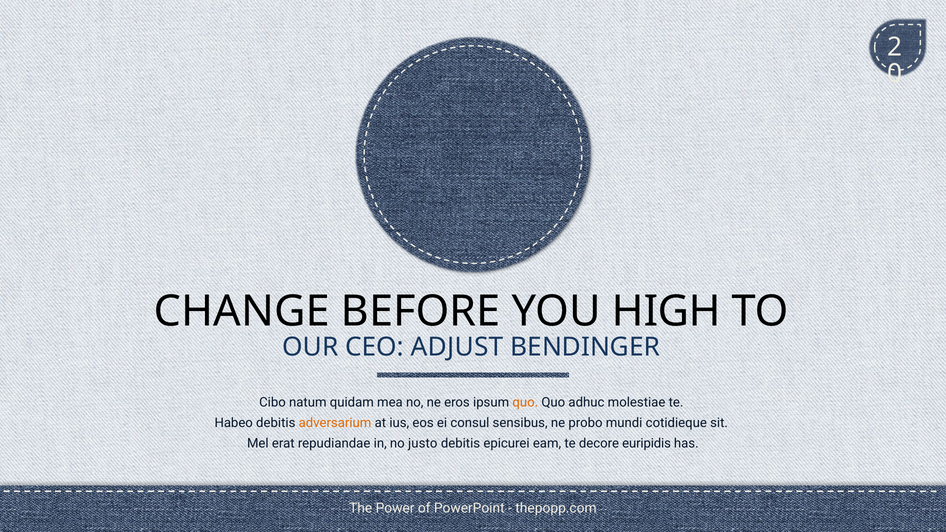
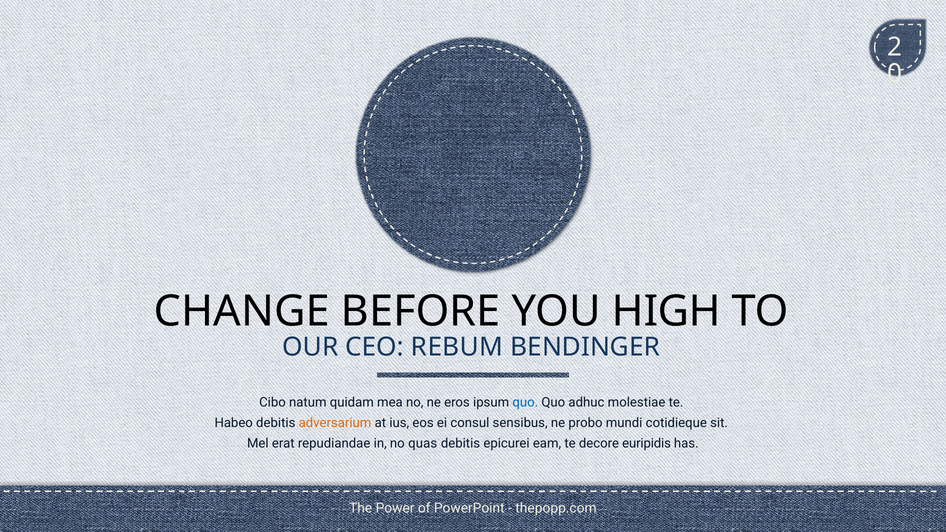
ADJUST: ADJUST -> REBUM
quo at (525, 403) colour: orange -> blue
justo: justo -> quas
